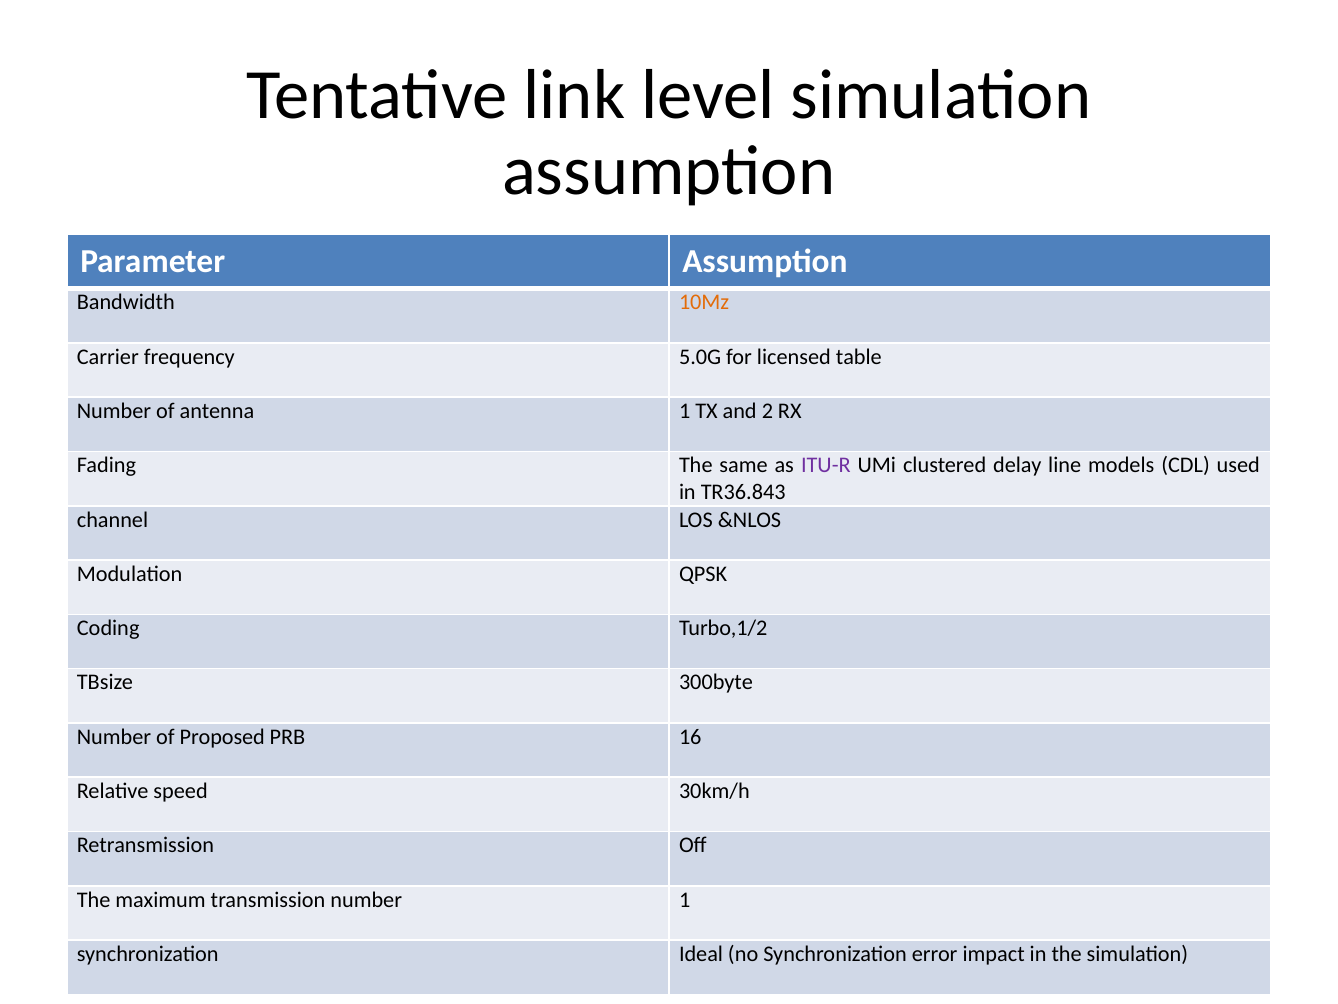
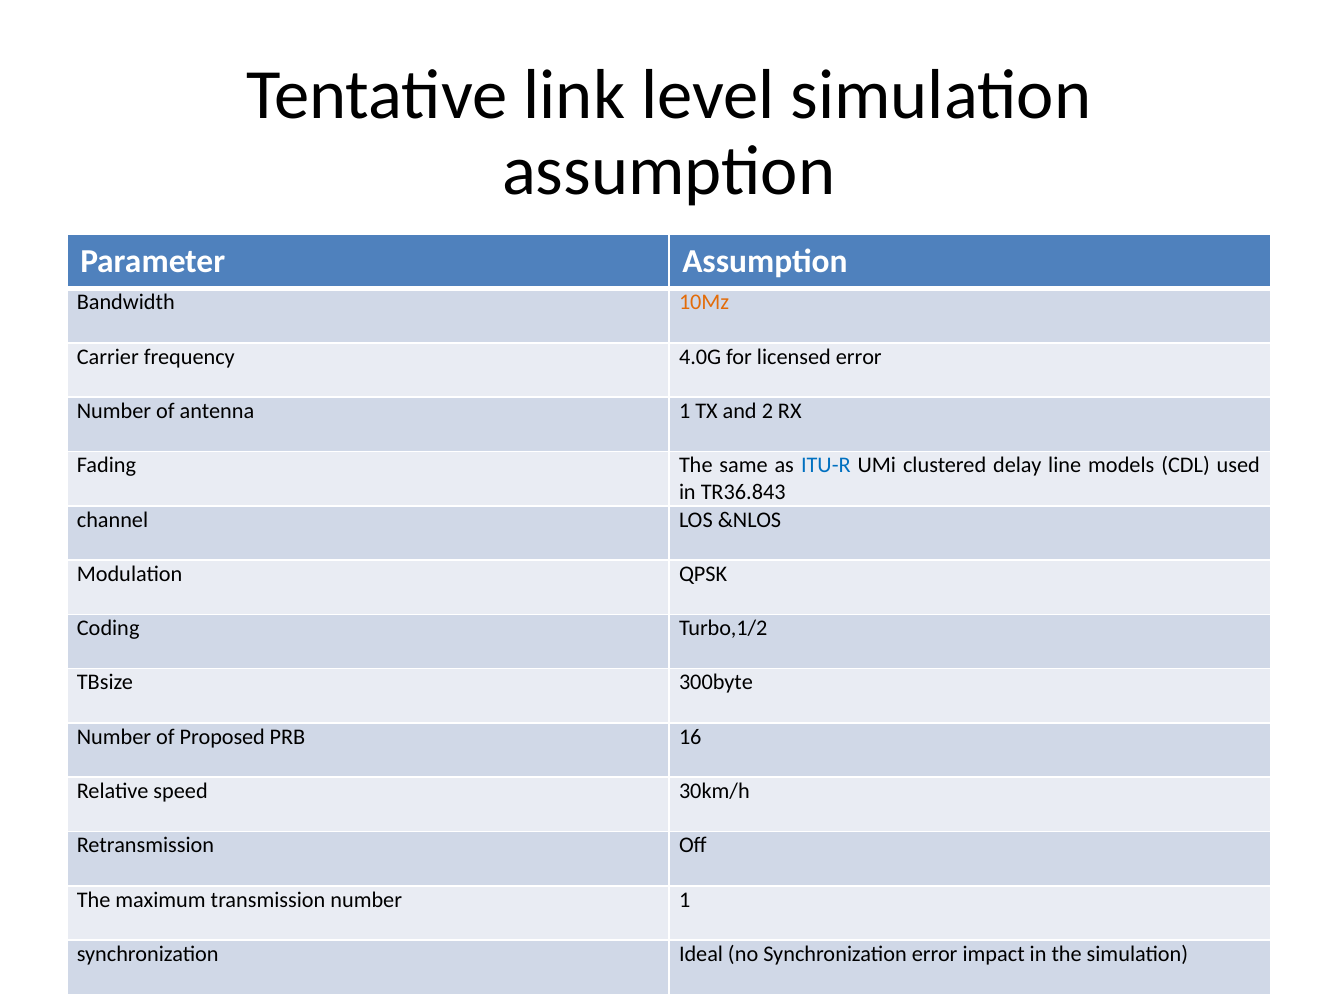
5.0G: 5.0G -> 4.0G
licensed table: table -> error
ITU-R colour: purple -> blue
